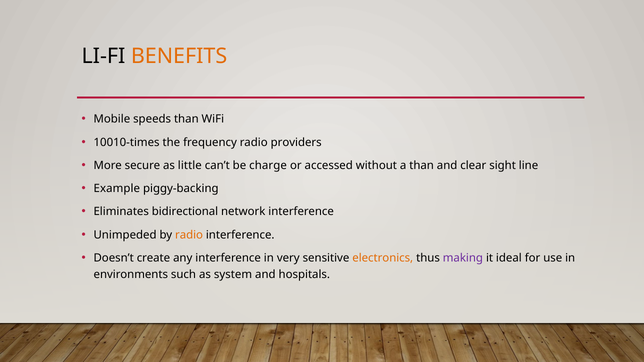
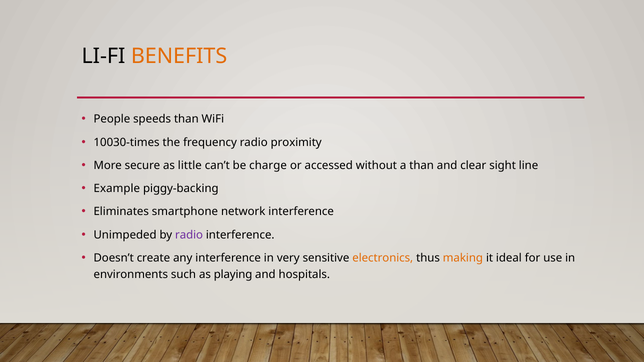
Mobile: Mobile -> People
10010-times: 10010-times -> 10030-times
providers: providers -> proximity
bidirectional: bidirectional -> smartphone
radio at (189, 235) colour: orange -> purple
making colour: purple -> orange
system: system -> playing
